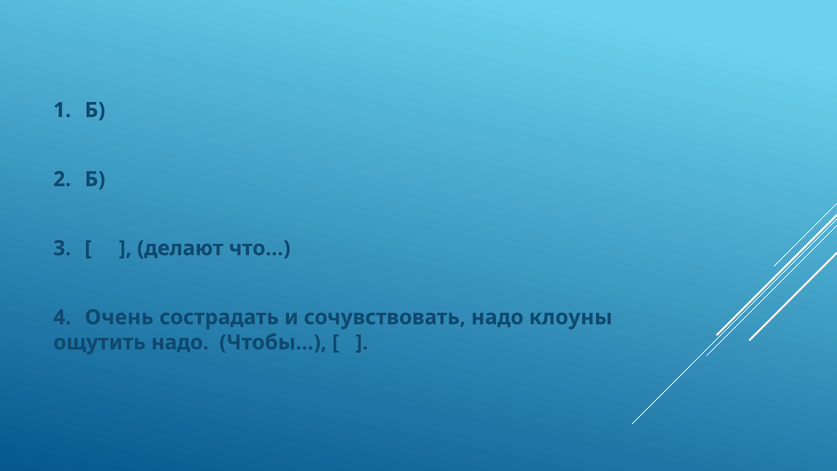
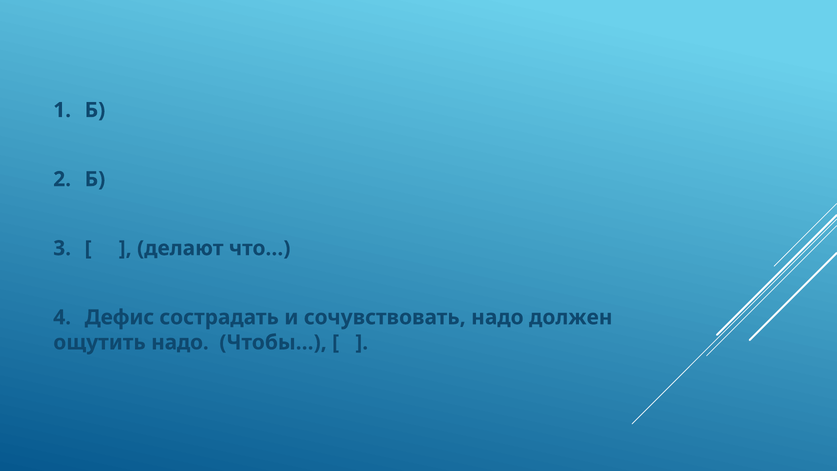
Очень: Очень -> Дефис
клоуны: клоуны -> должен
